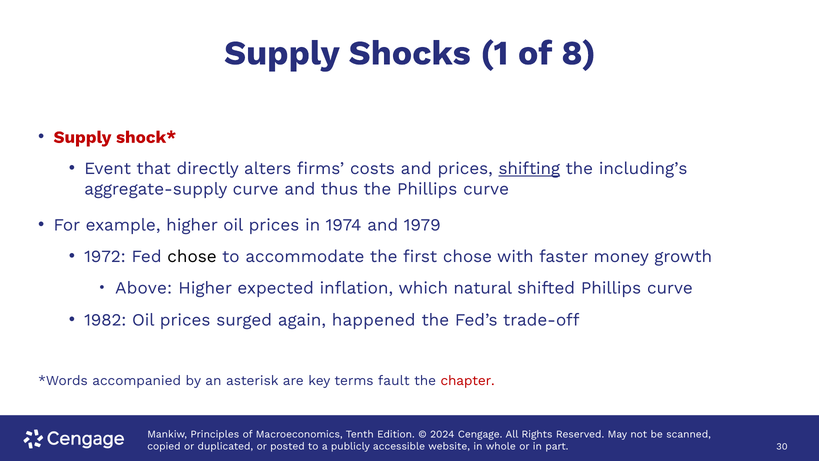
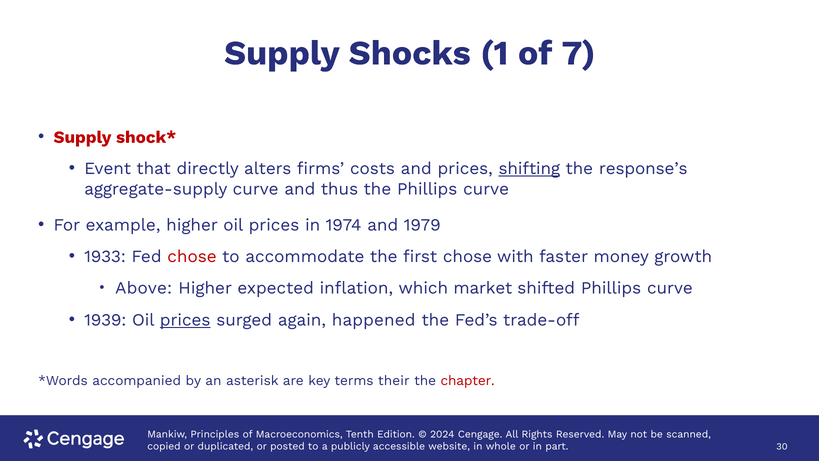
8: 8 -> 7
including’s: including’s -> response’s
1972: 1972 -> 1933
chose at (192, 257) colour: black -> red
natural: natural -> market
1982: 1982 -> 1939
prices at (185, 320) underline: none -> present
fault: fault -> their
